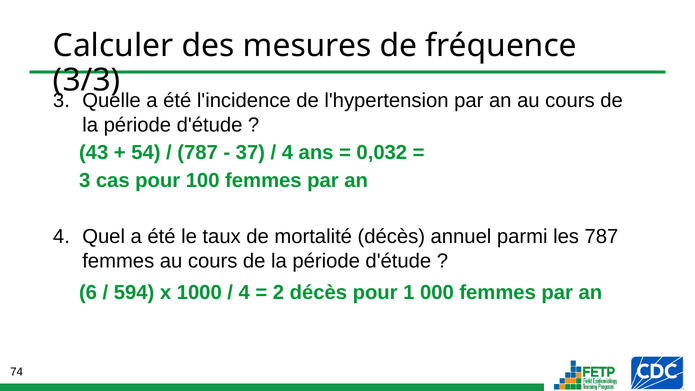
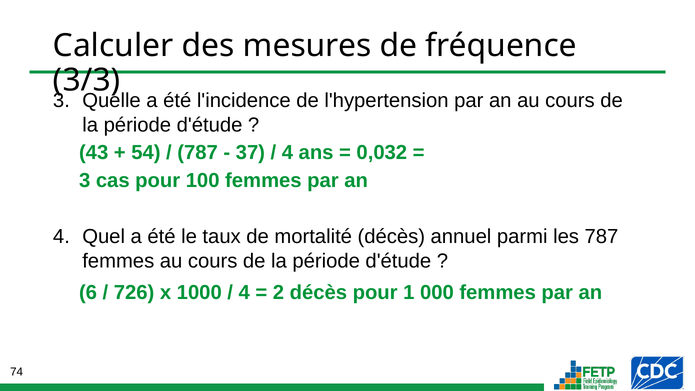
594: 594 -> 726
